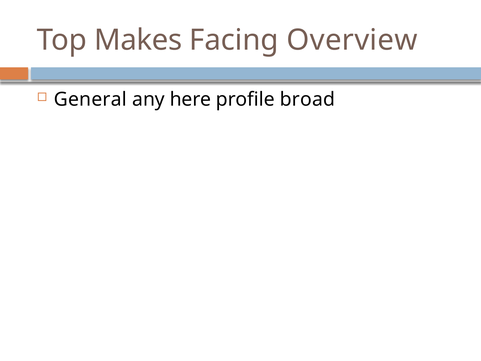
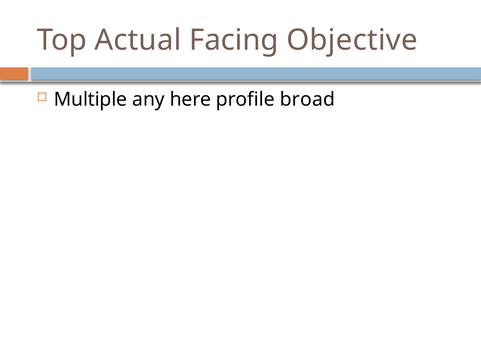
Makes: Makes -> Actual
Overview: Overview -> Objective
General: General -> Multiple
